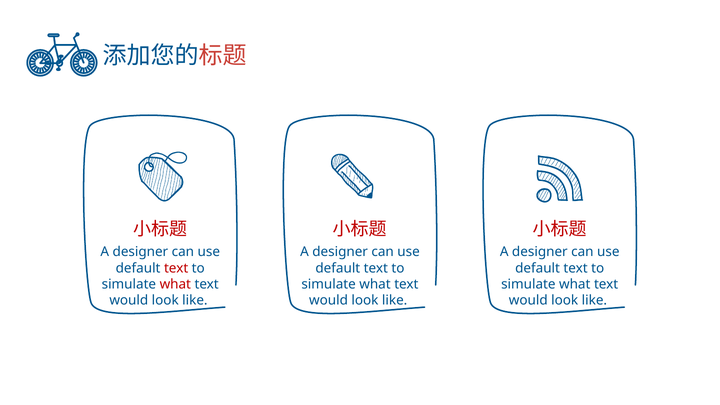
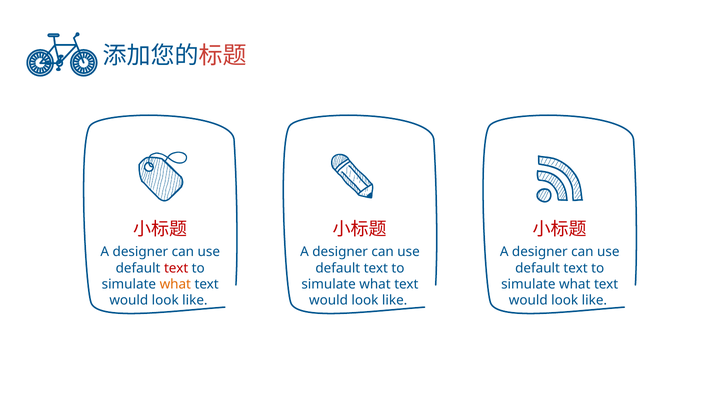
what at (175, 284) colour: red -> orange
